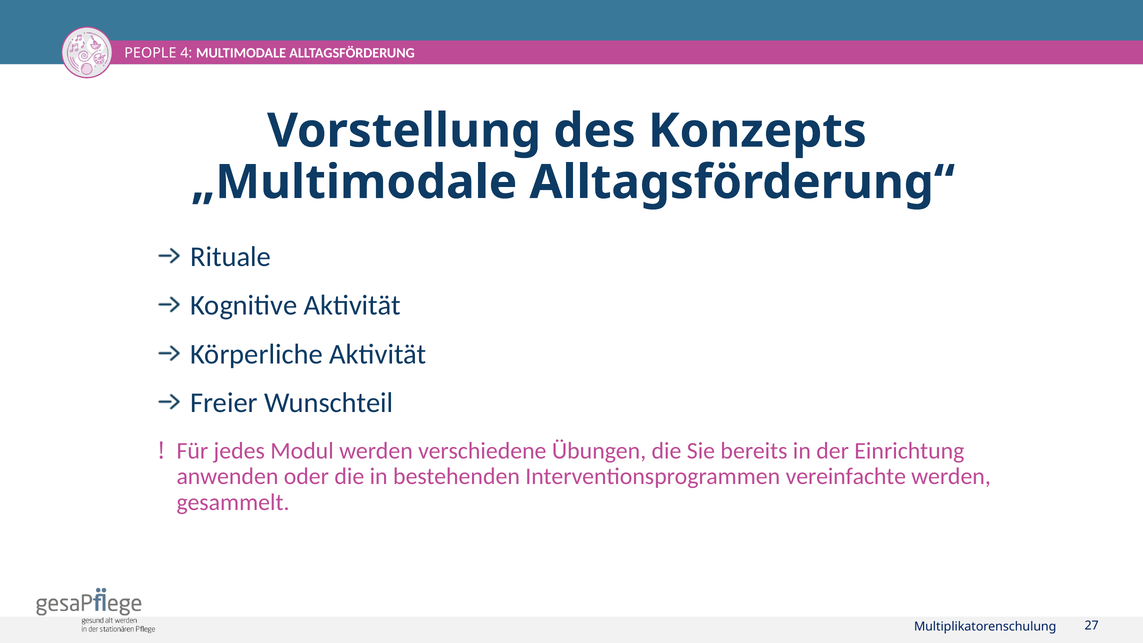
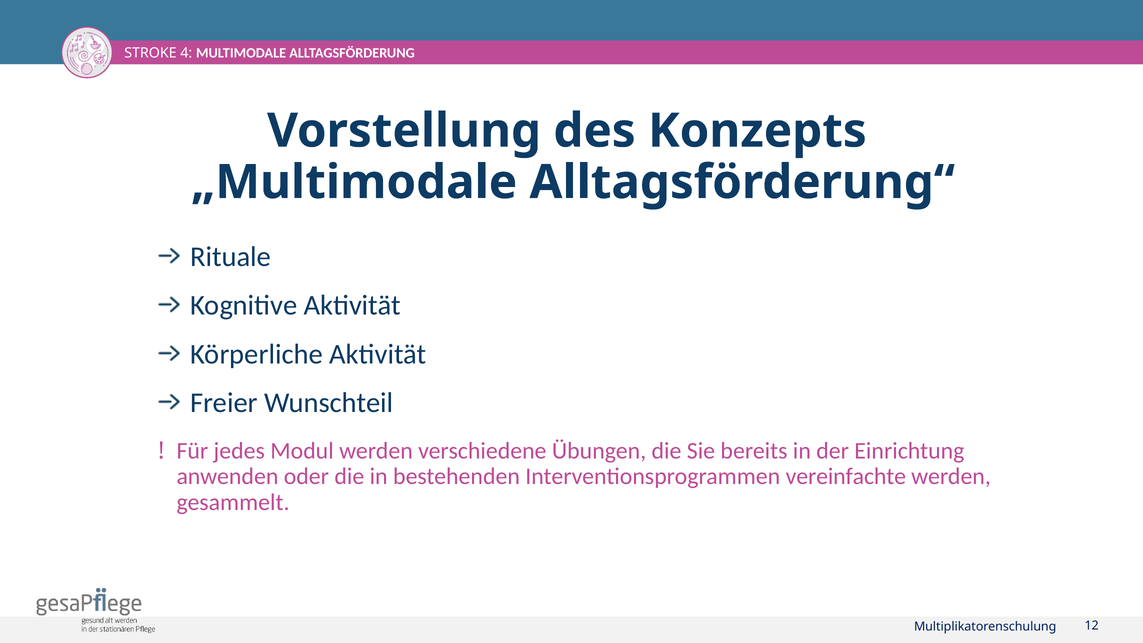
PEOPLE: PEOPLE -> STROKE
27: 27 -> 12
